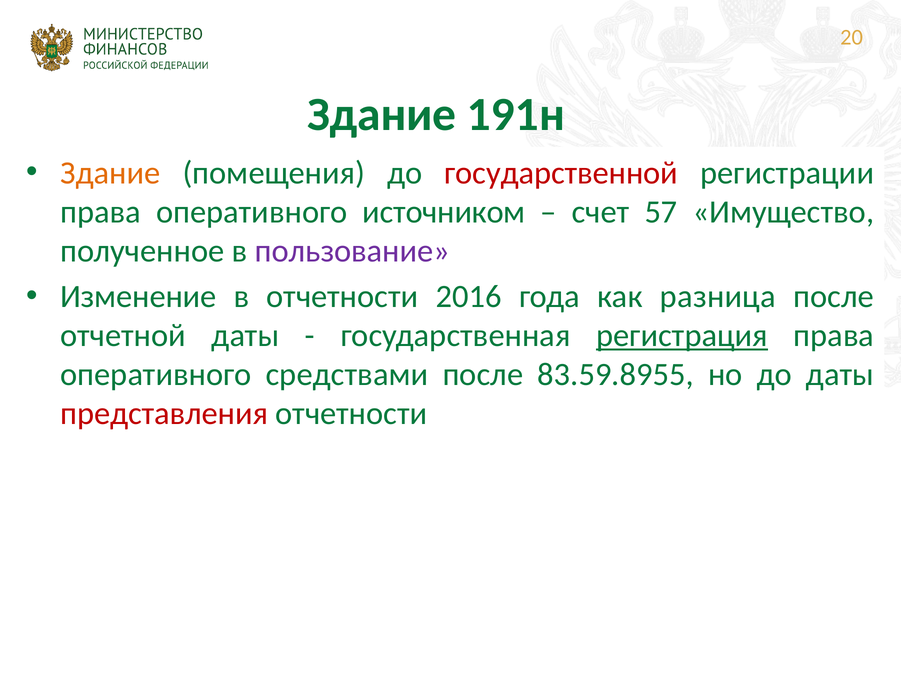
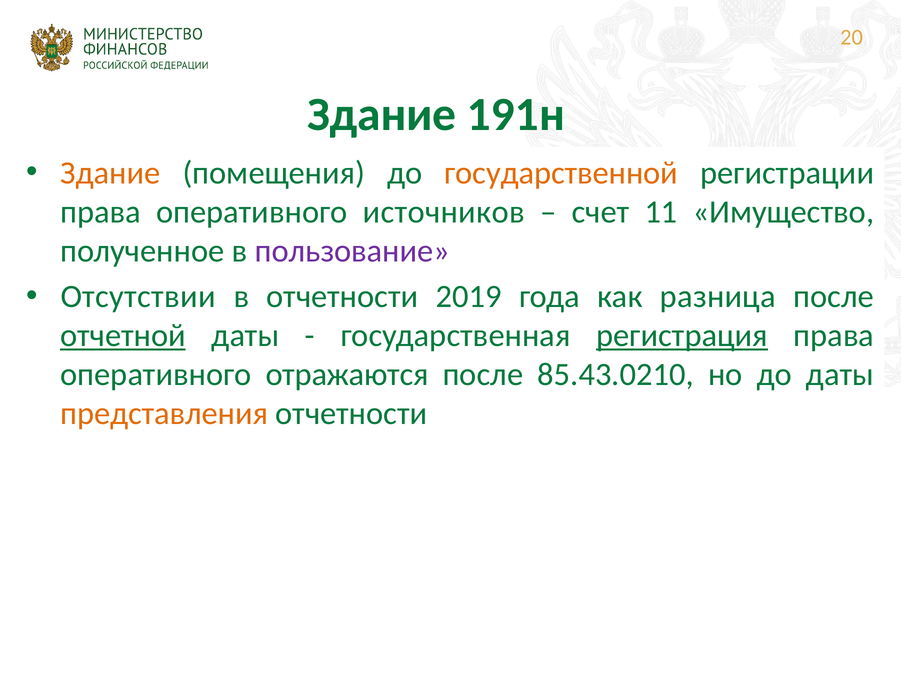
государственной colour: red -> orange
источником: источником -> источников
57: 57 -> 11
Изменение: Изменение -> Отсутствии
2016: 2016 -> 2019
отчетной underline: none -> present
средствами: средствами -> отражаются
83.59.8955: 83.59.8955 -> 85.43.0210
представления colour: red -> orange
